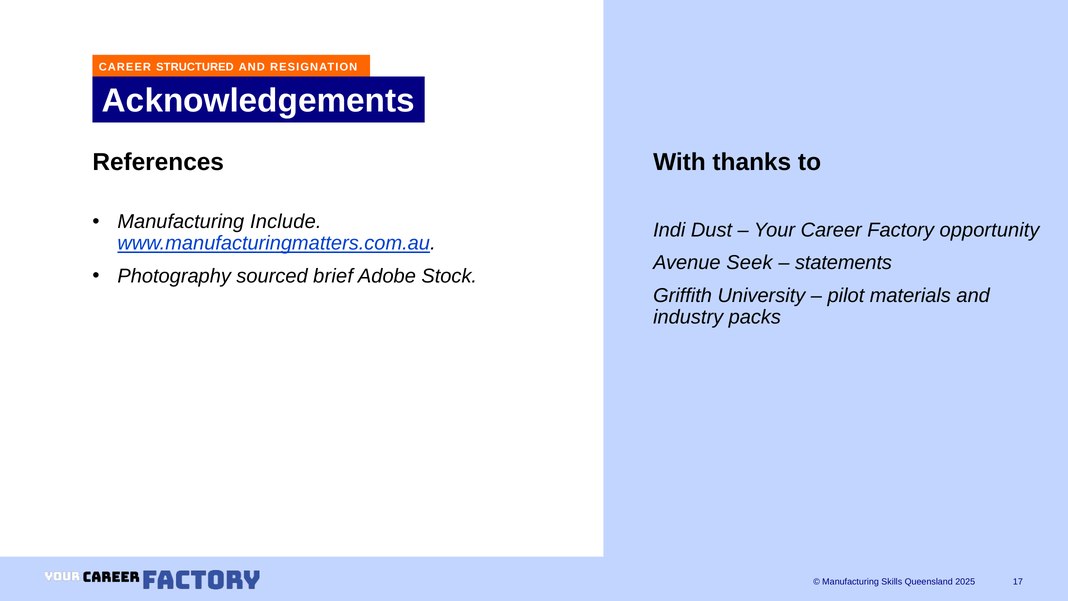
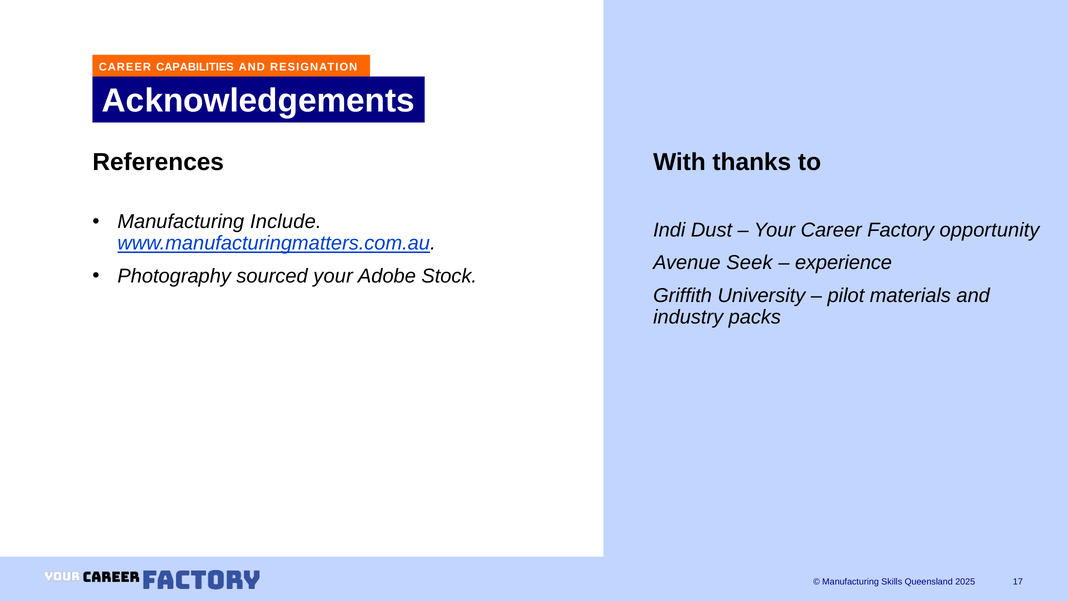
STRUCTURED: STRUCTURED -> CAPABILITIES
statements: statements -> experience
sourced brief: brief -> your
